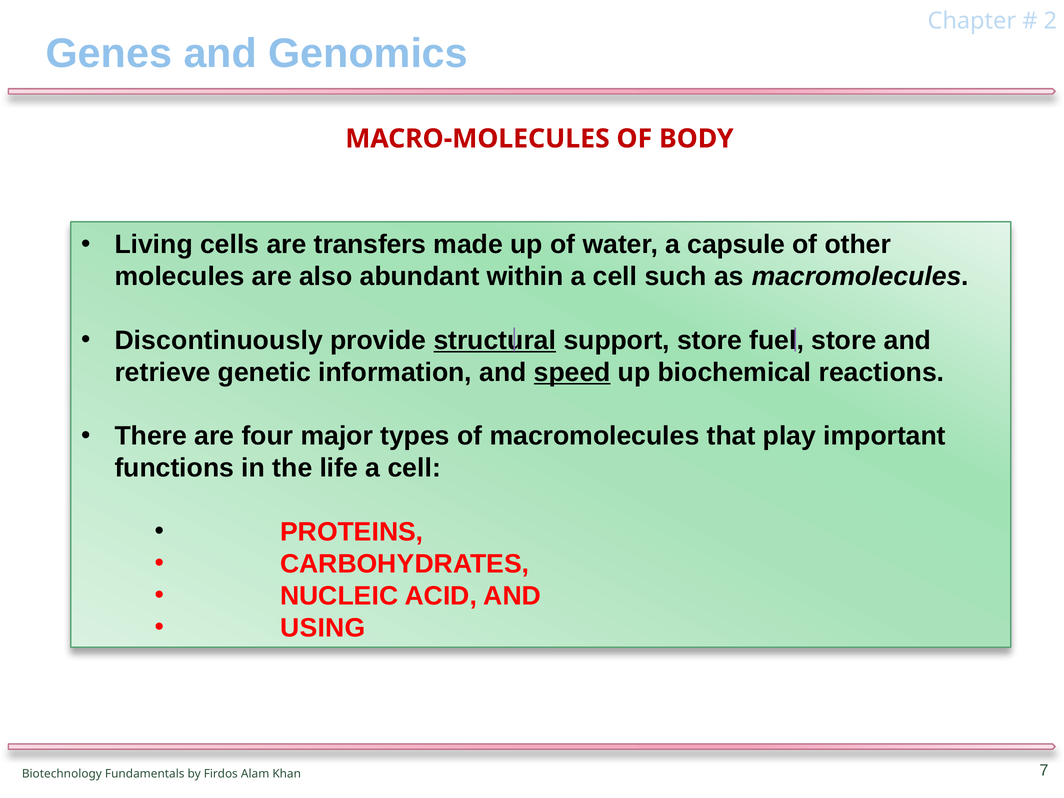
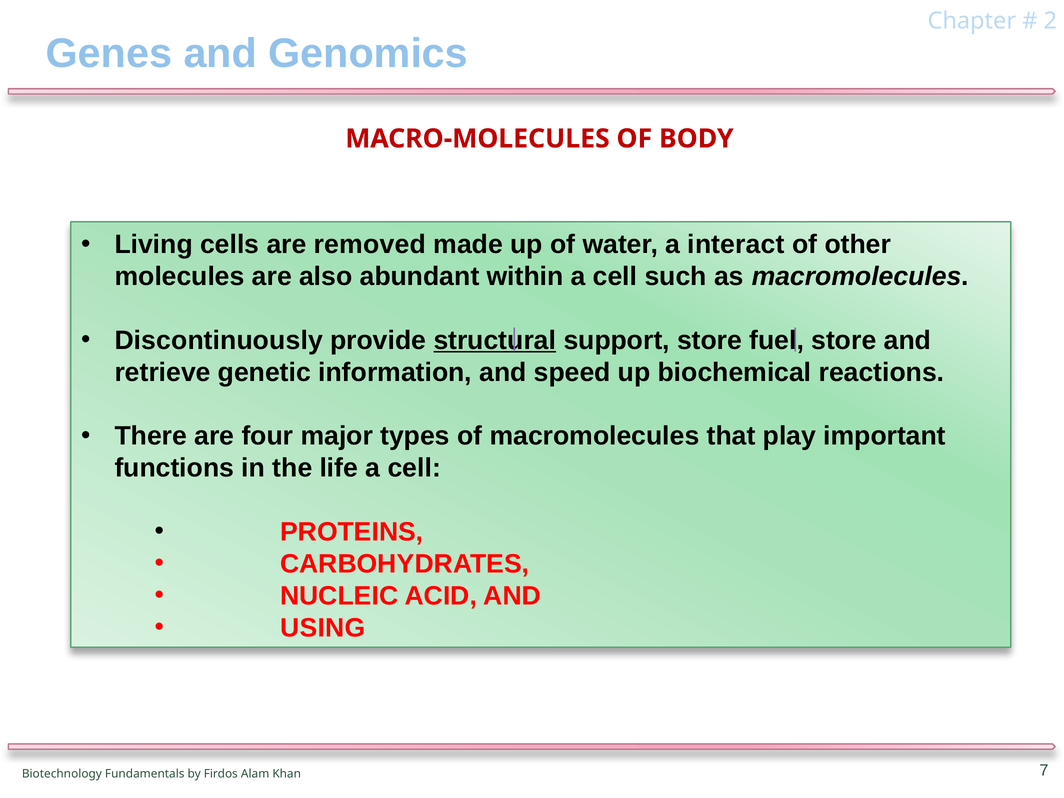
transfers: transfers -> removed
capsule: capsule -> interact
speed underline: present -> none
